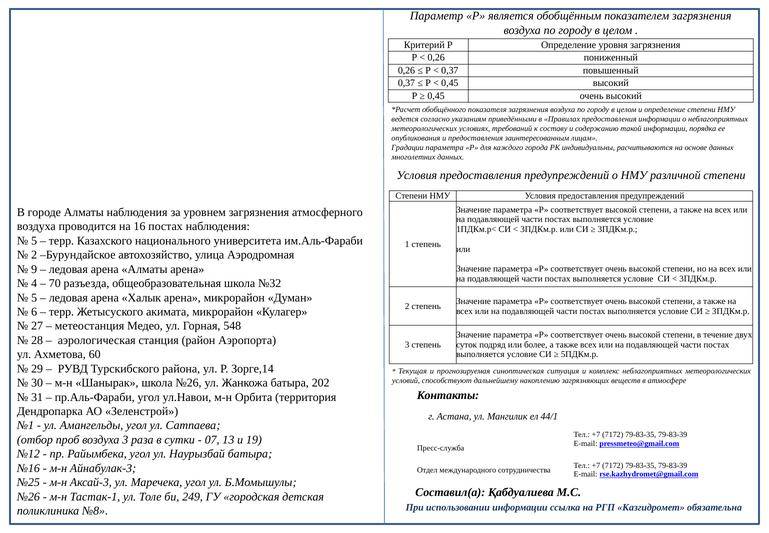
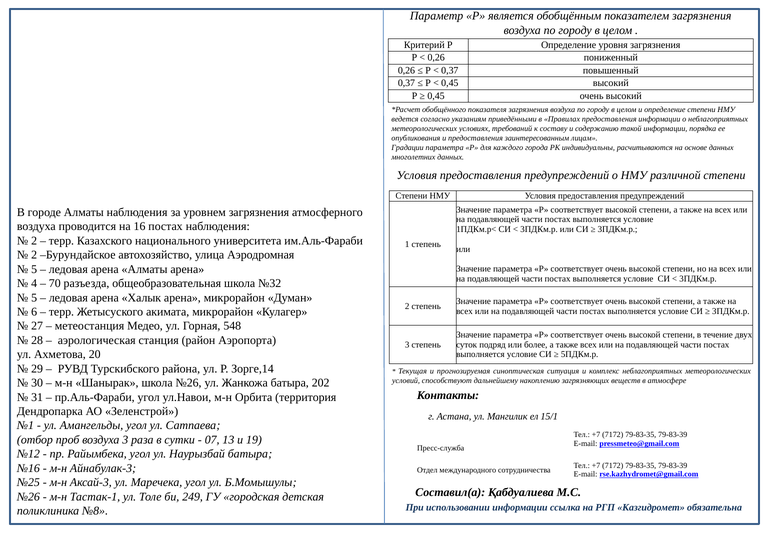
5 at (34, 241): 5 -> 2
9 at (34, 269): 9 -> 5
60: 60 -> 20
44/1: 44/1 -> 15/1
